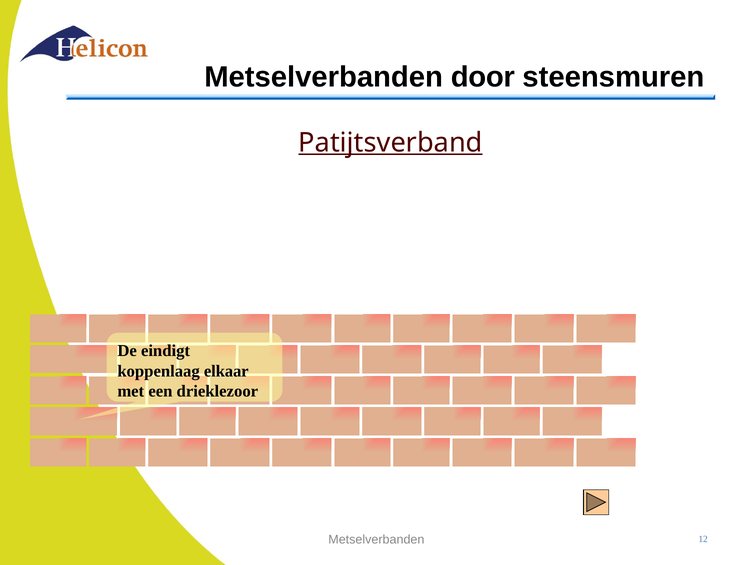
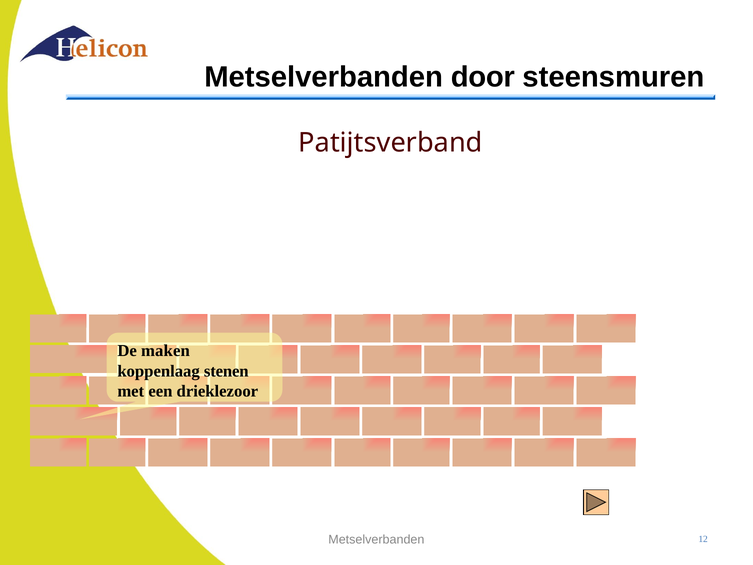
Patijtsverband underline: present -> none
eindigt: eindigt -> maken
elkaar: elkaar -> stenen
